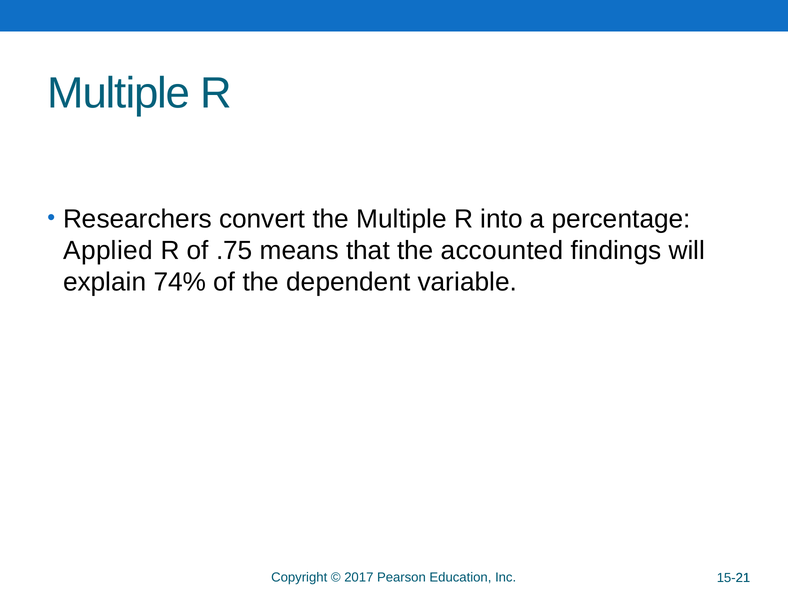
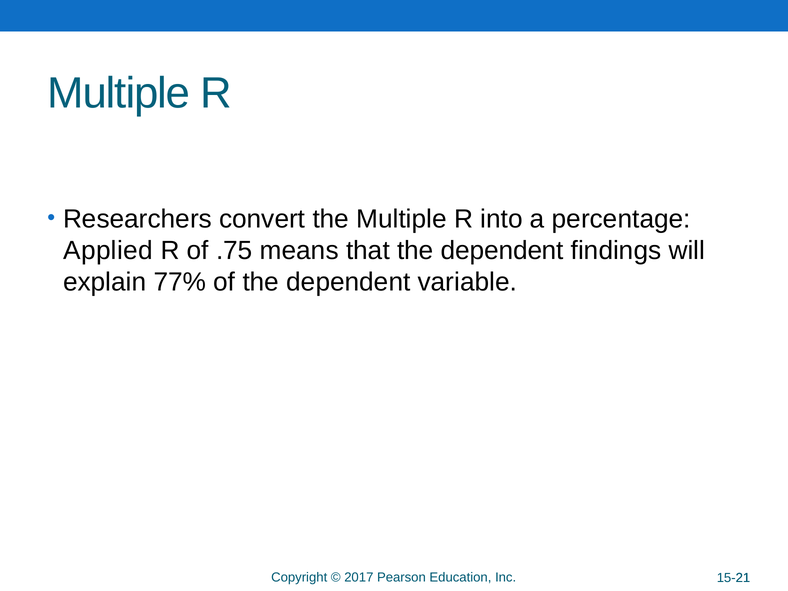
that the accounted: accounted -> dependent
74%: 74% -> 77%
